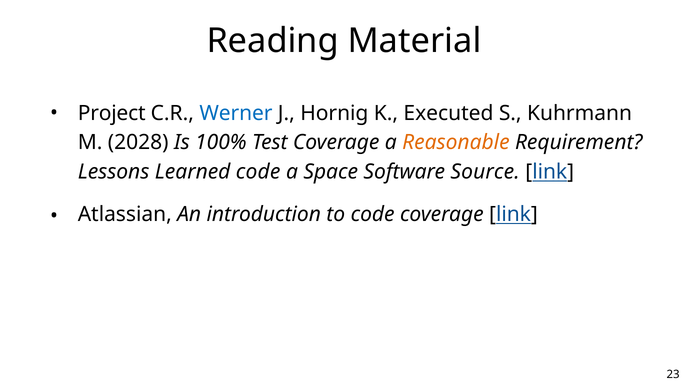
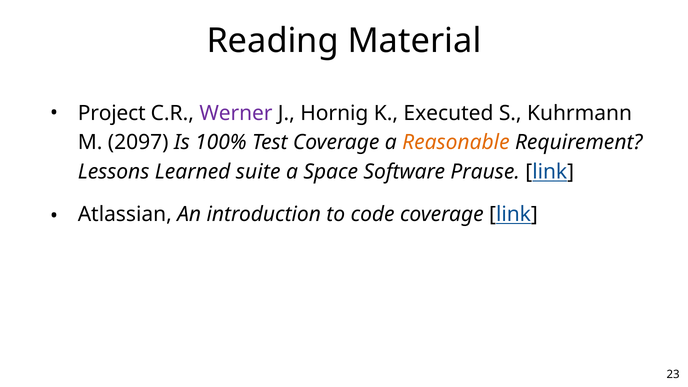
Werner colour: blue -> purple
2028: 2028 -> 2097
Learned code: code -> suite
Source: Source -> Prause
